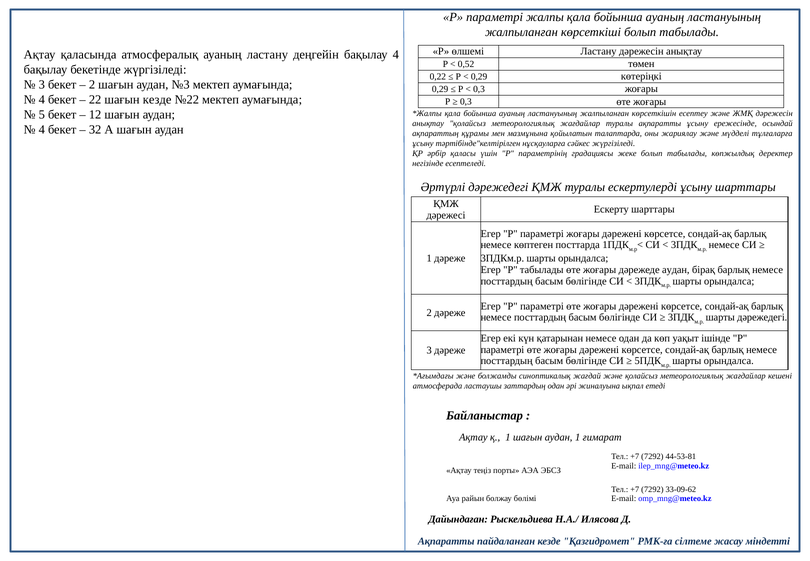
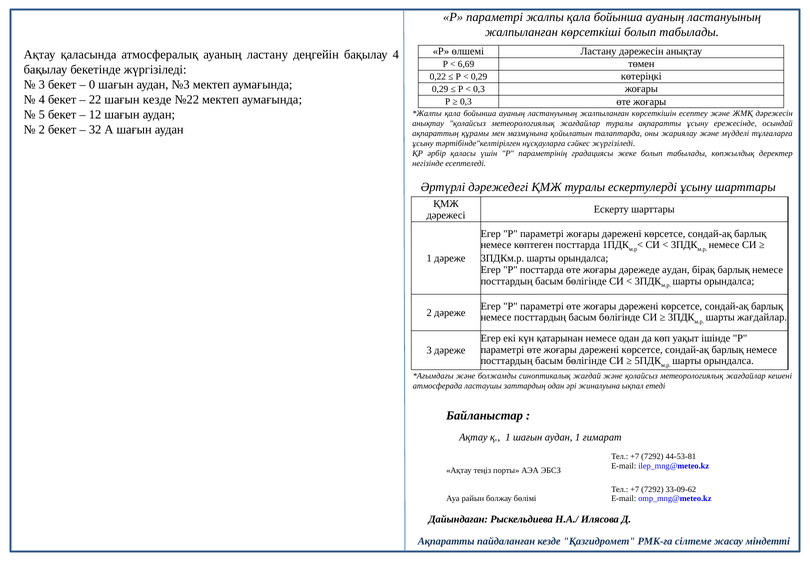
0,52: 0,52 -> 6,69
2 at (92, 85): 2 -> 0
4 at (42, 130): 4 -> 2
P табылады: табылады -> посттарда
шарты дәрежедегі: дәрежедегі -> жағдайлар
